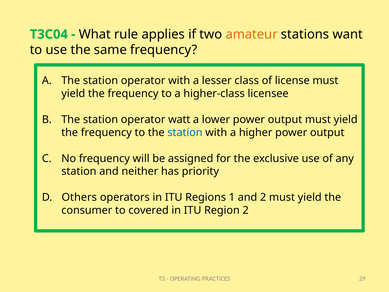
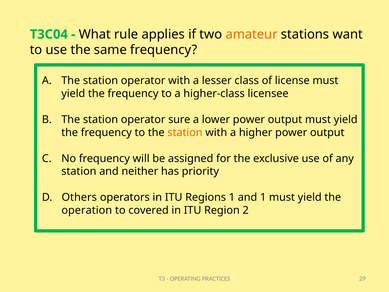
watt: watt -> sure
station at (185, 132) colour: blue -> orange
and 2: 2 -> 1
consumer: consumer -> operation
